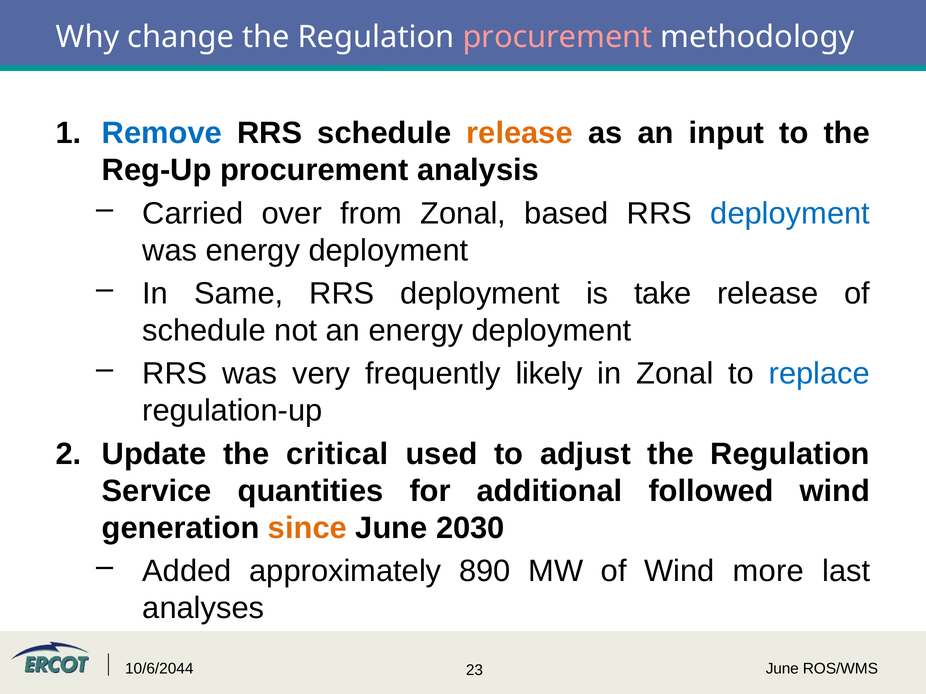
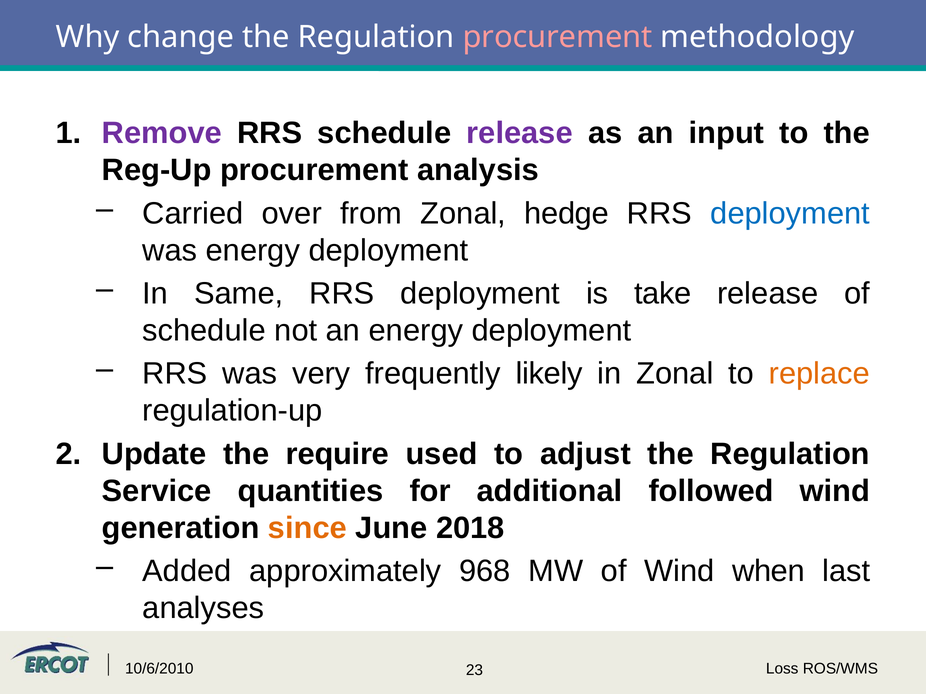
Remove colour: blue -> purple
release at (520, 133) colour: orange -> purple
based: based -> hedge
replace colour: blue -> orange
critical: critical -> require
2030: 2030 -> 2018
890: 890 -> 968
more: more -> when
10/6/2044: 10/6/2044 -> 10/6/2010
June at (782, 669): June -> Loss
